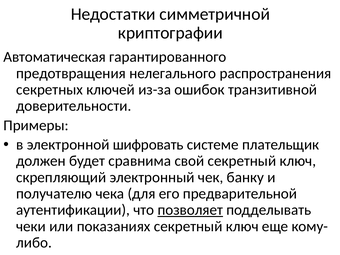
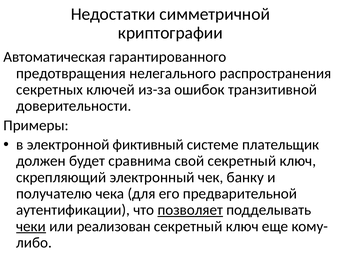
шифровать: шифровать -> фиктивный
чеки underline: none -> present
показаниях: показаниях -> реализован
